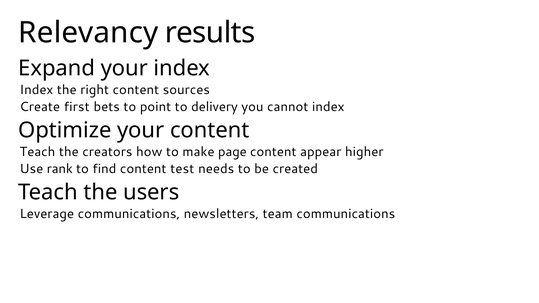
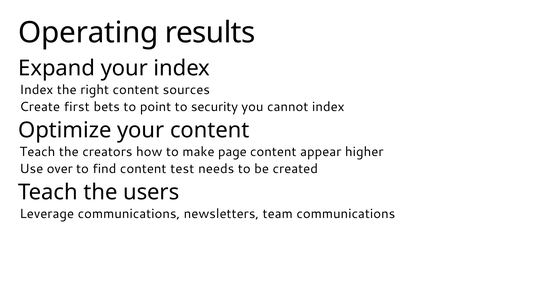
Relevancy: Relevancy -> Operating
delivery: delivery -> security
rank: rank -> over
